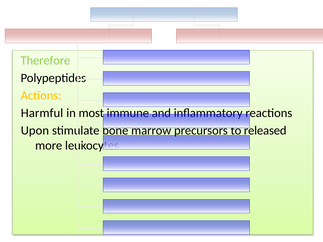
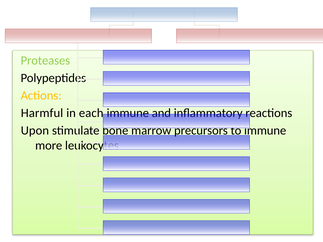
Therefore: Therefore -> Proteases
most: most -> each
released at (265, 131): released -> immune
